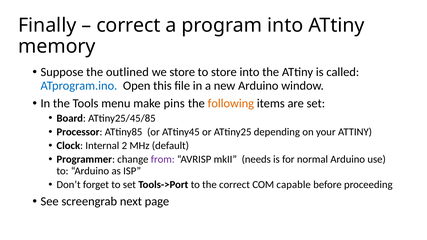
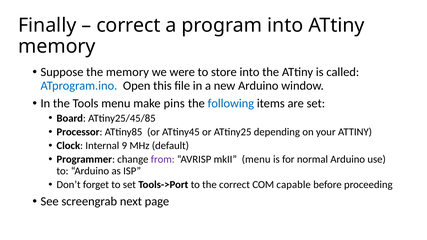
the outlined: outlined -> memory
we store: store -> were
following colour: orange -> blue
2: 2 -> 9
mkII needs: needs -> menu
